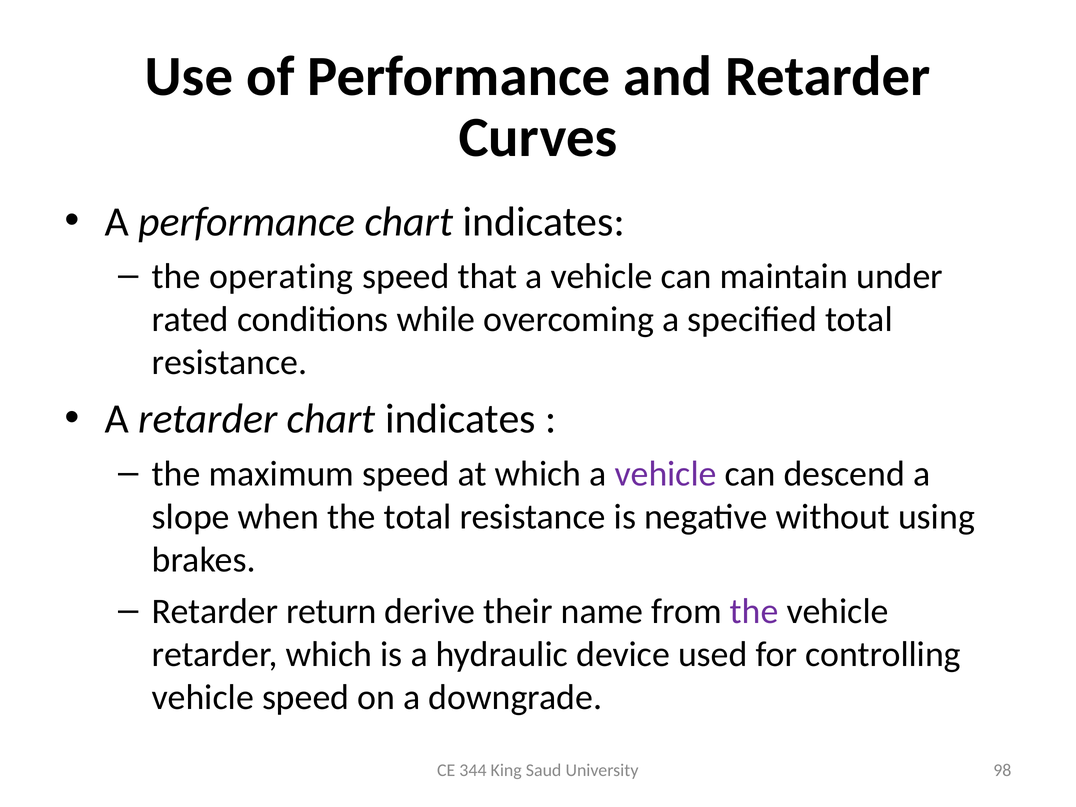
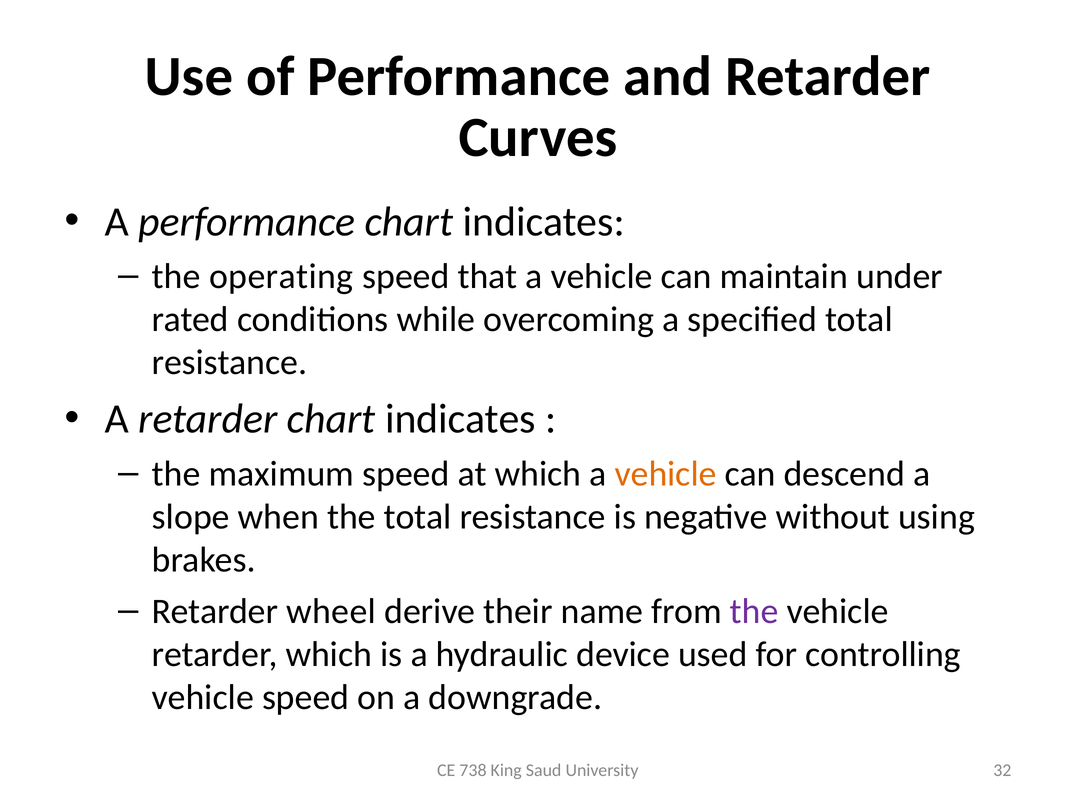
vehicle at (666, 474) colour: purple -> orange
return: return -> wheel
344: 344 -> 738
98: 98 -> 32
